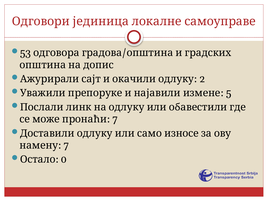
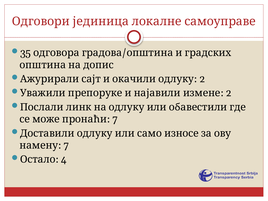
53: 53 -> 35
5 at (229, 93): 5 -> 2
0: 0 -> 4
